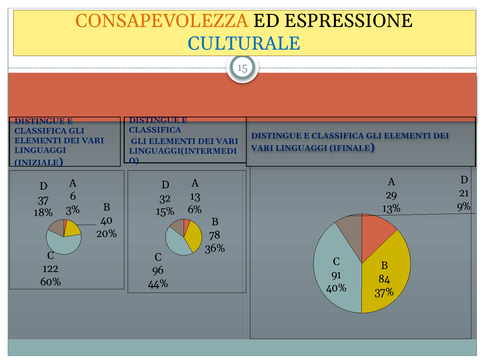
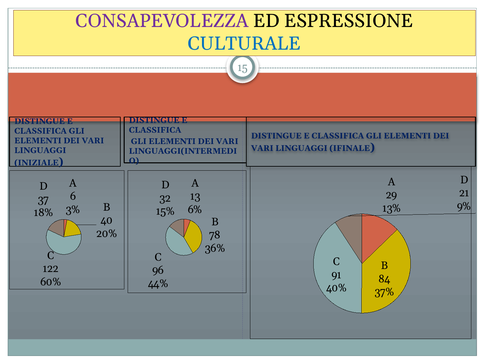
CONSAPEVOLEZZA colour: orange -> purple
